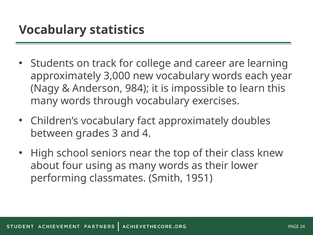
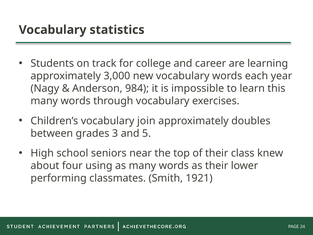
fact: fact -> join
4: 4 -> 5
1951: 1951 -> 1921
